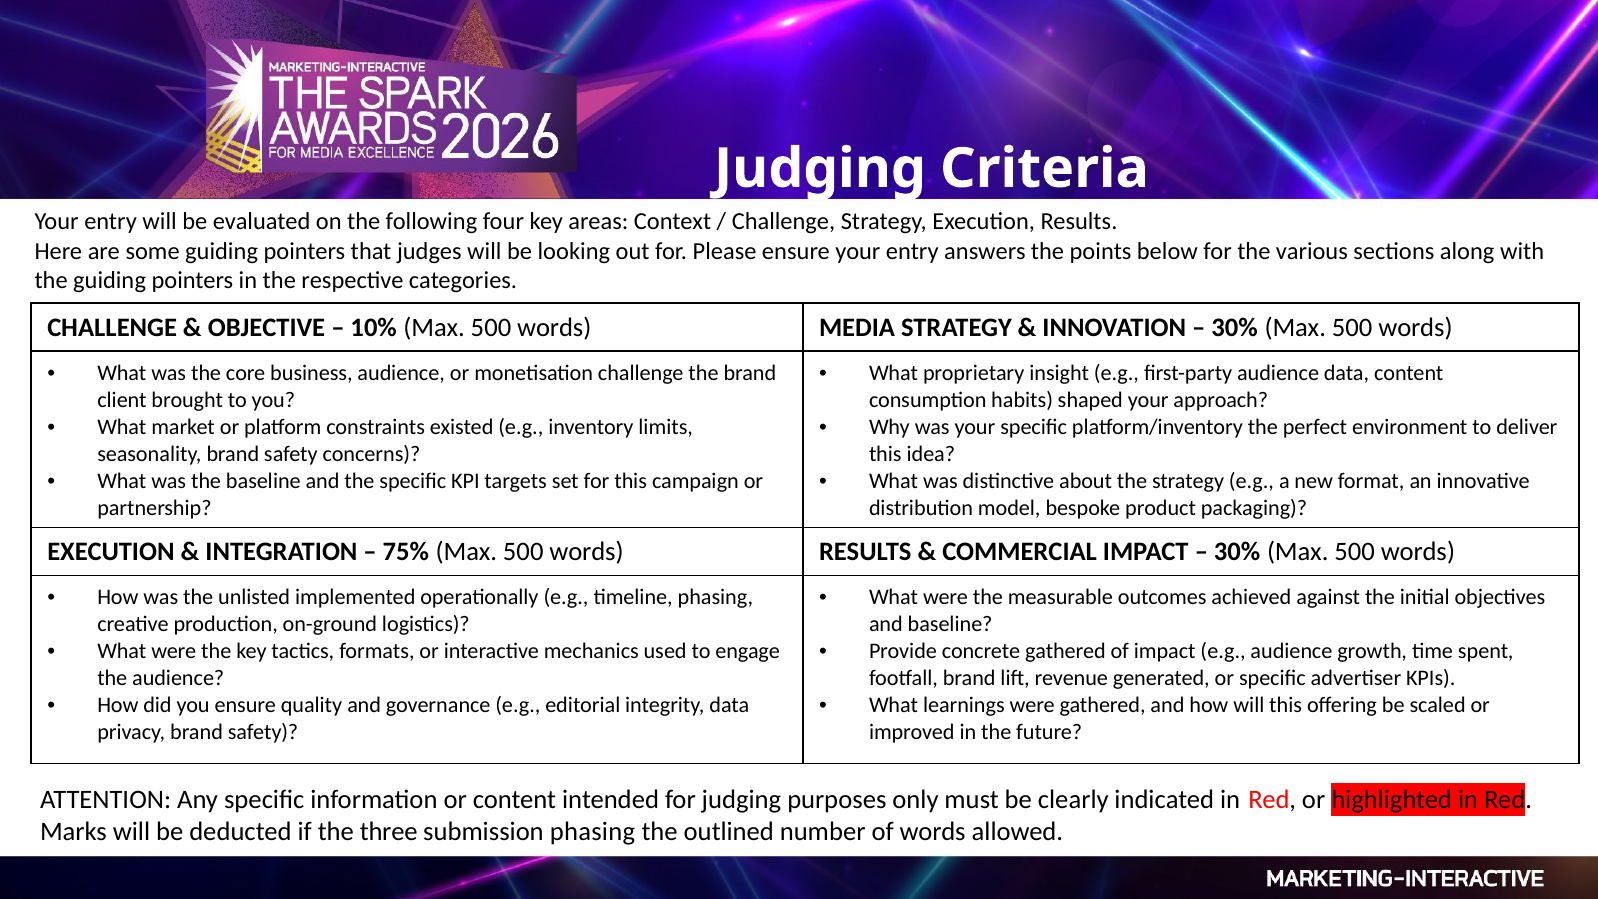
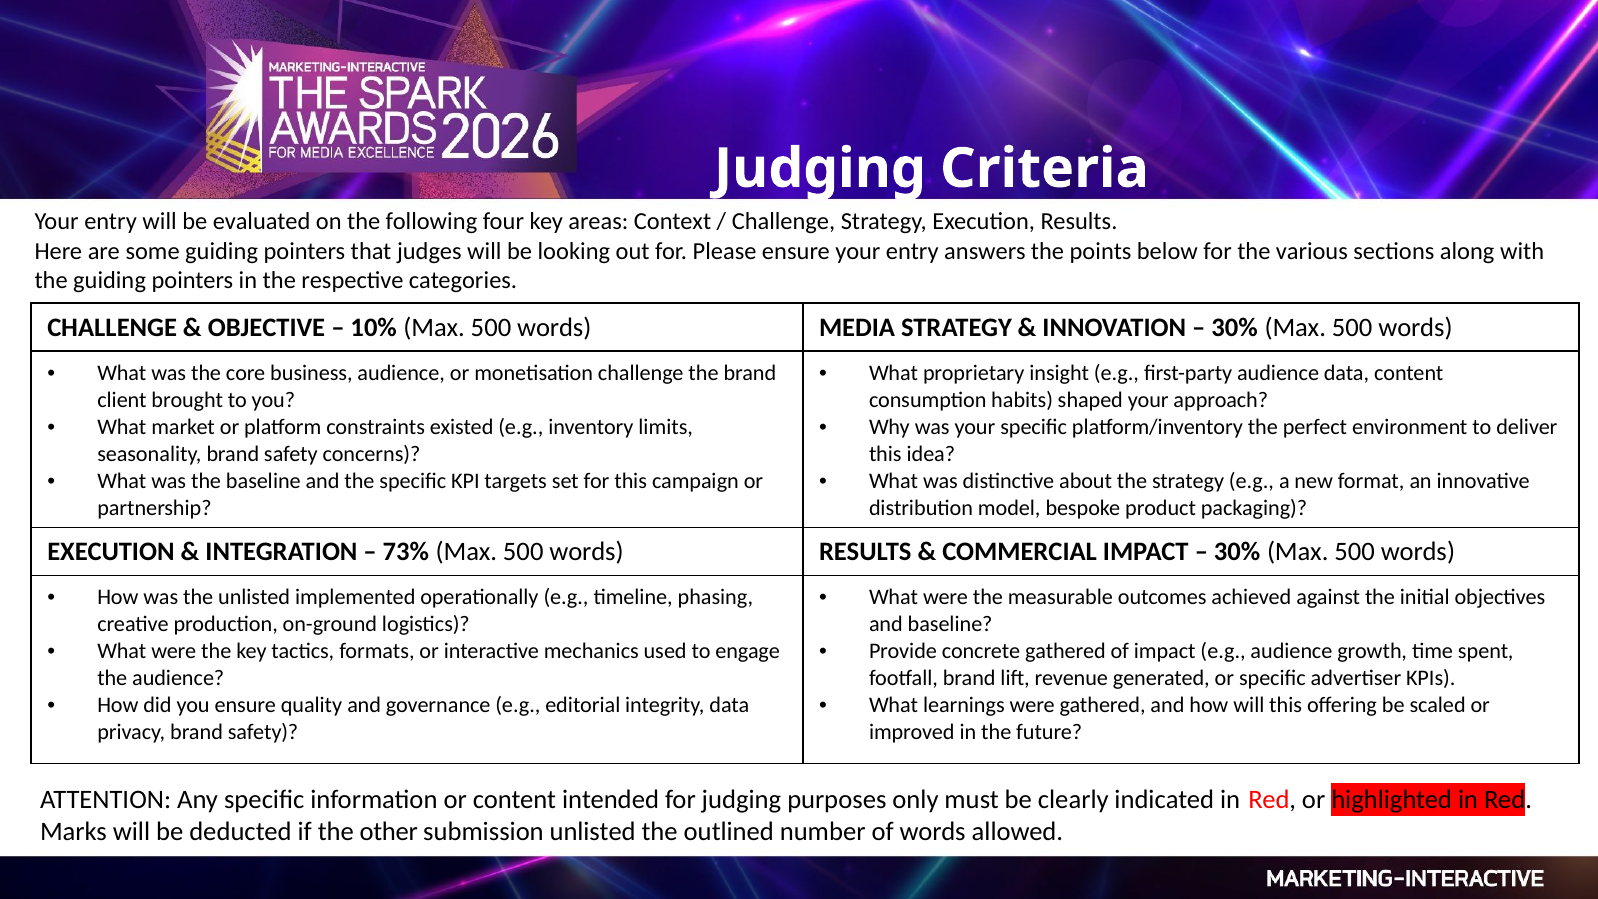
75%: 75% -> 73%
three: three -> other
submission phasing: phasing -> unlisted
